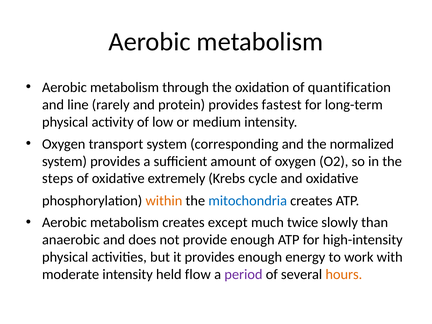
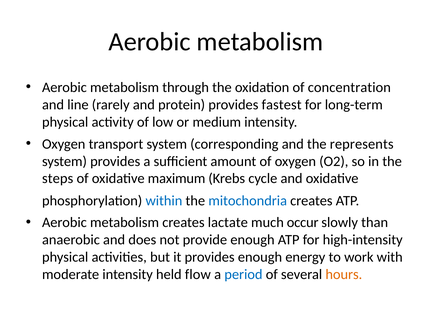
quantification: quantification -> concentration
normalized: normalized -> represents
extremely: extremely -> maximum
within colour: orange -> blue
except: except -> lactate
twice: twice -> occur
period colour: purple -> blue
